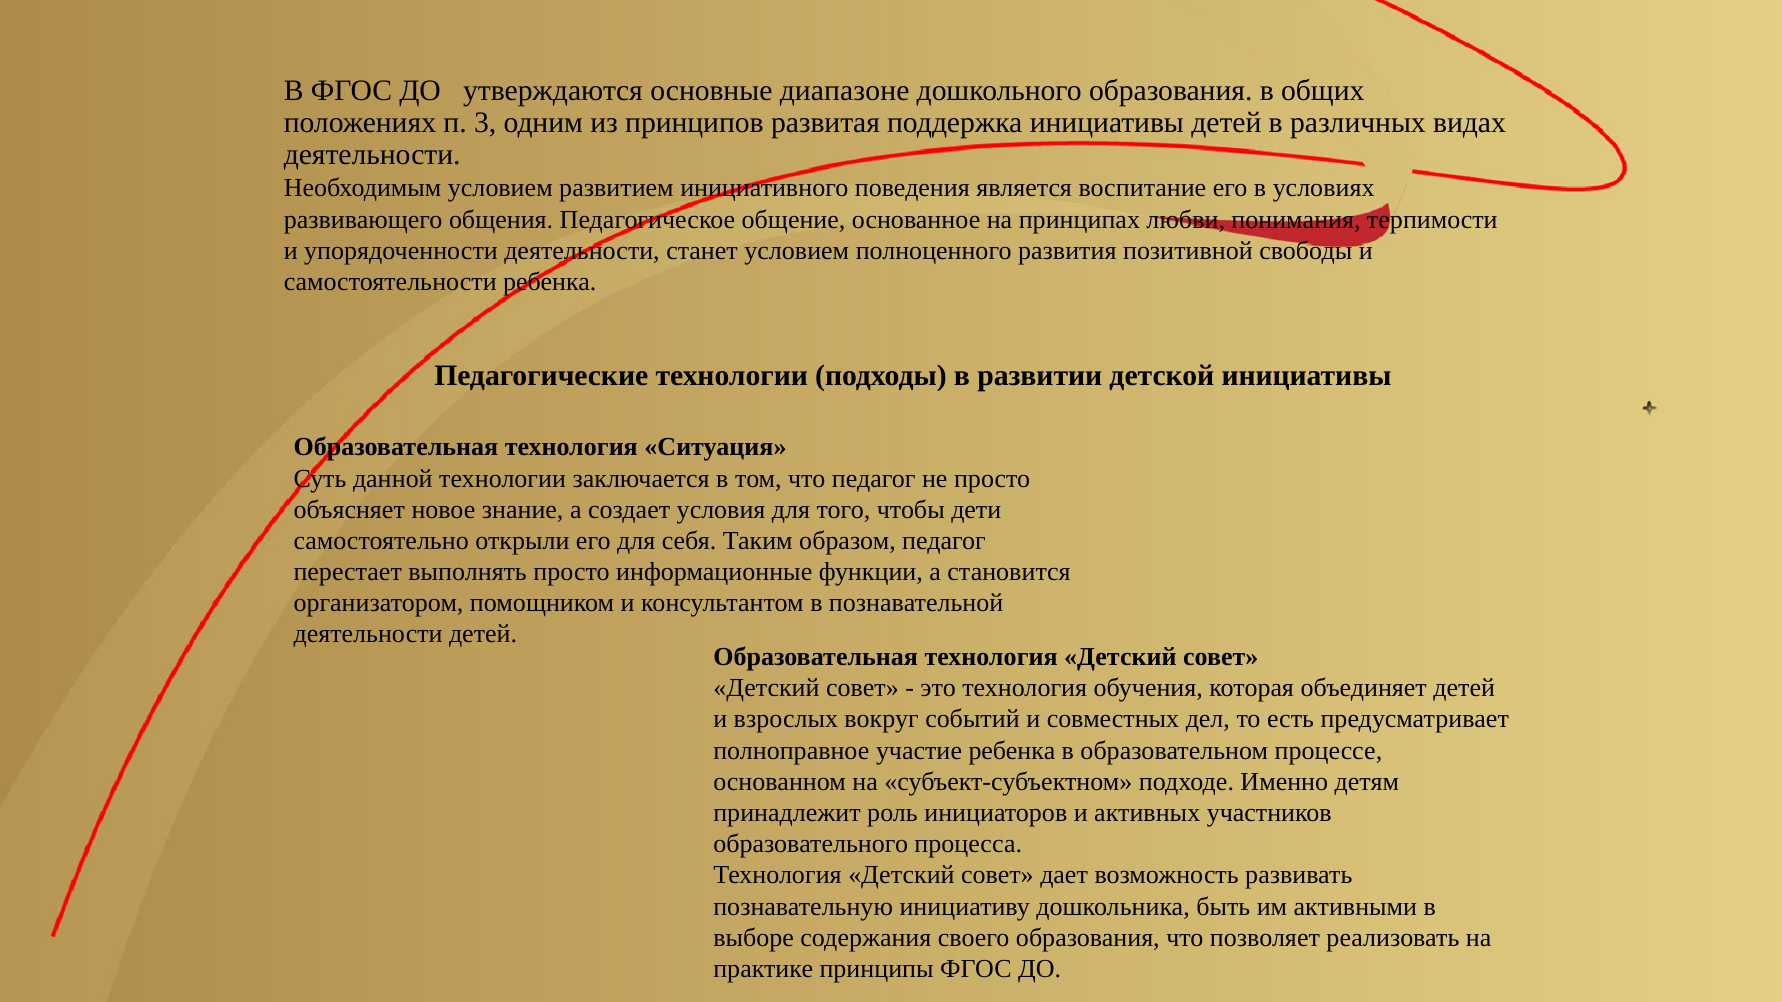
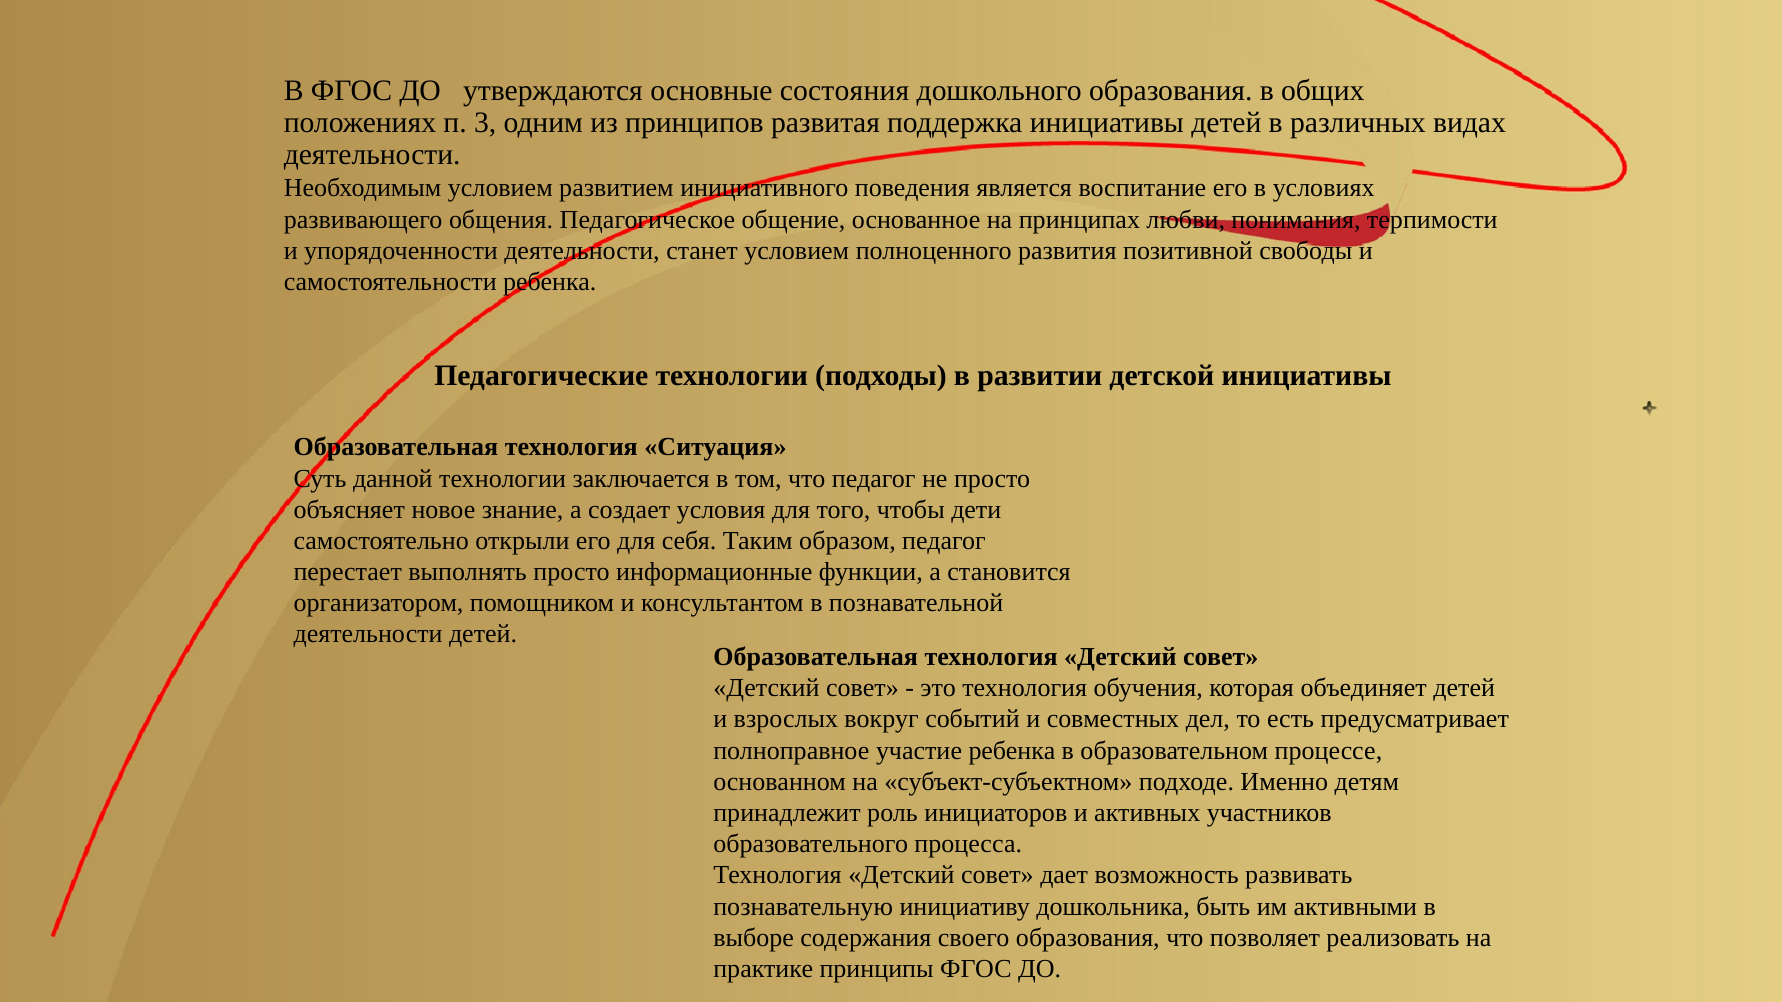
диапазоне: диапазоне -> состояния
